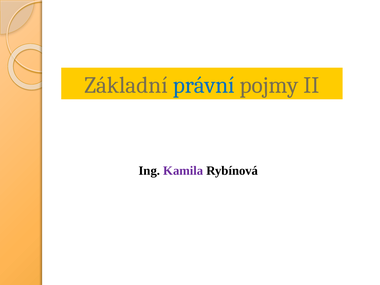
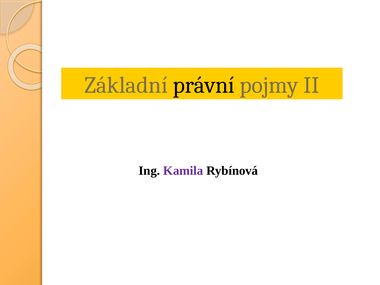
právní colour: blue -> black
